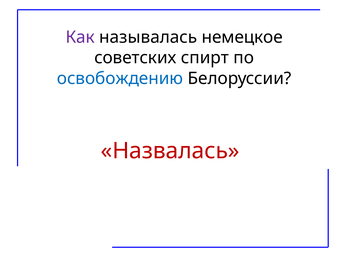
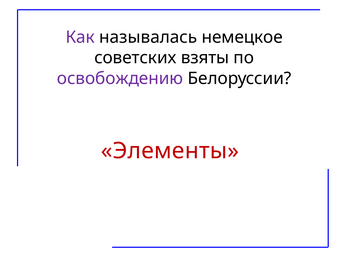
спирт: спирт -> взяты
освобождению colour: blue -> purple
Назвалась: Назвалась -> Элементы
